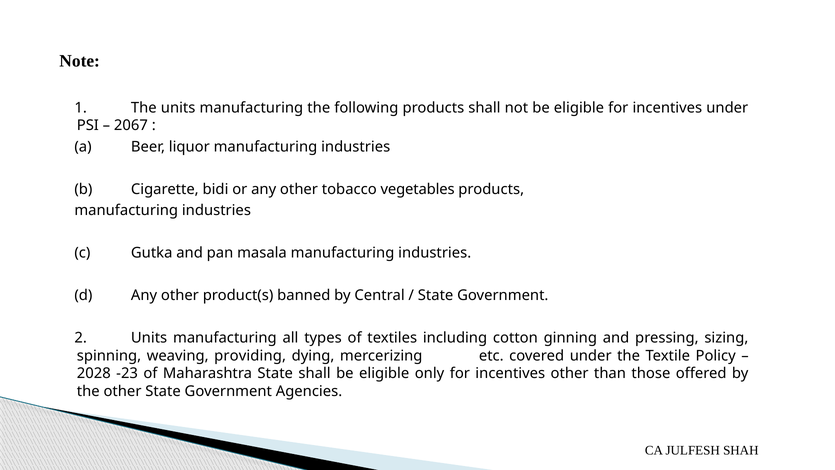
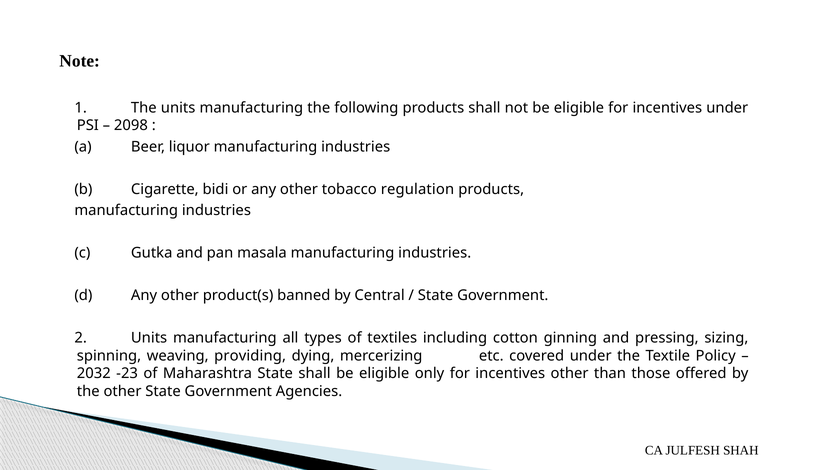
2067: 2067 -> 2098
vegetables: vegetables -> regulation
2028: 2028 -> 2032
